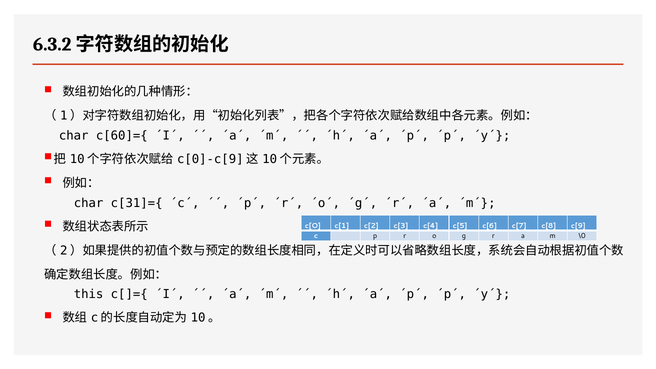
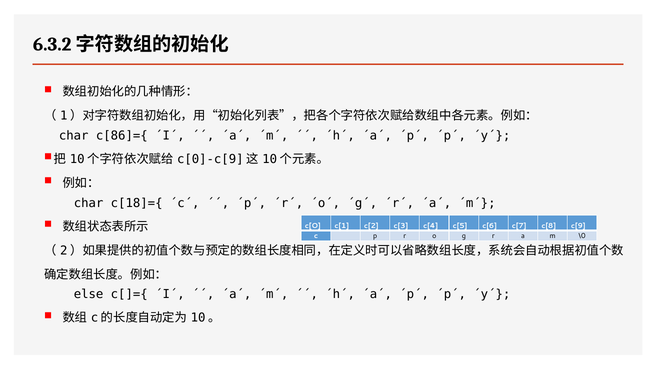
c[60]={: c[60]={ -> c[86]={
c[31]={: c[31]={ -> c[18]={
this: this -> else
